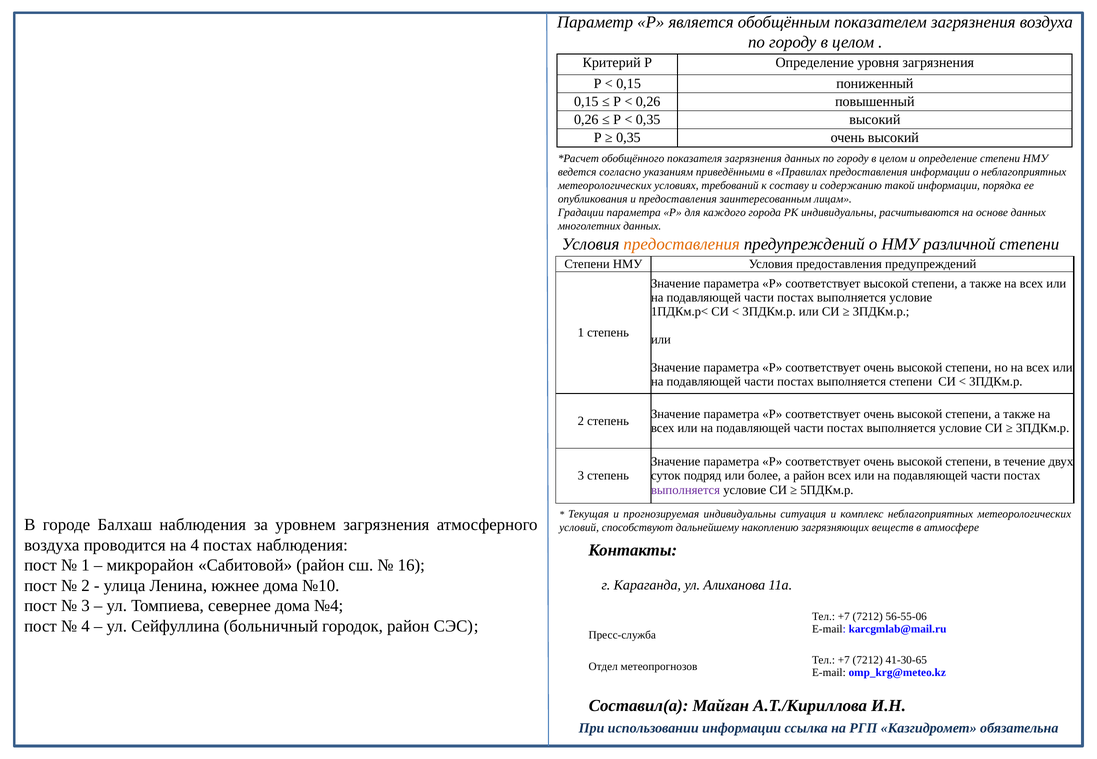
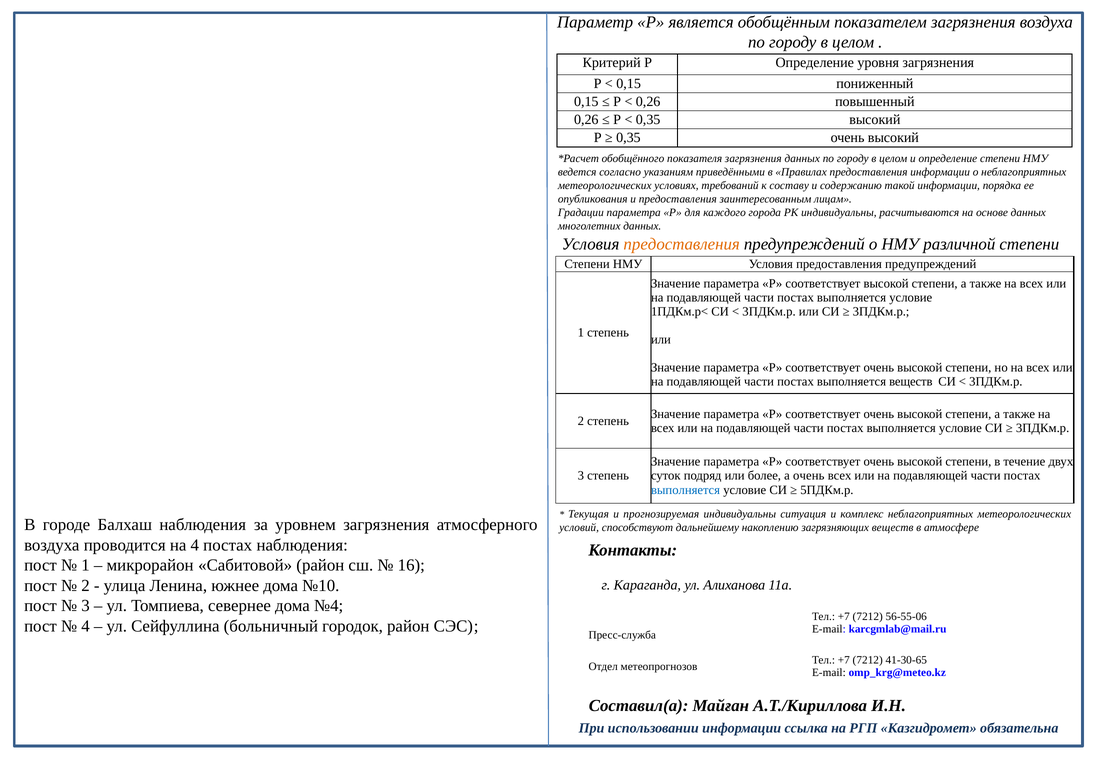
выполняется степени: степени -> веществ
а район: район -> очень
выполняется at (686, 490) colour: purple -> blue
